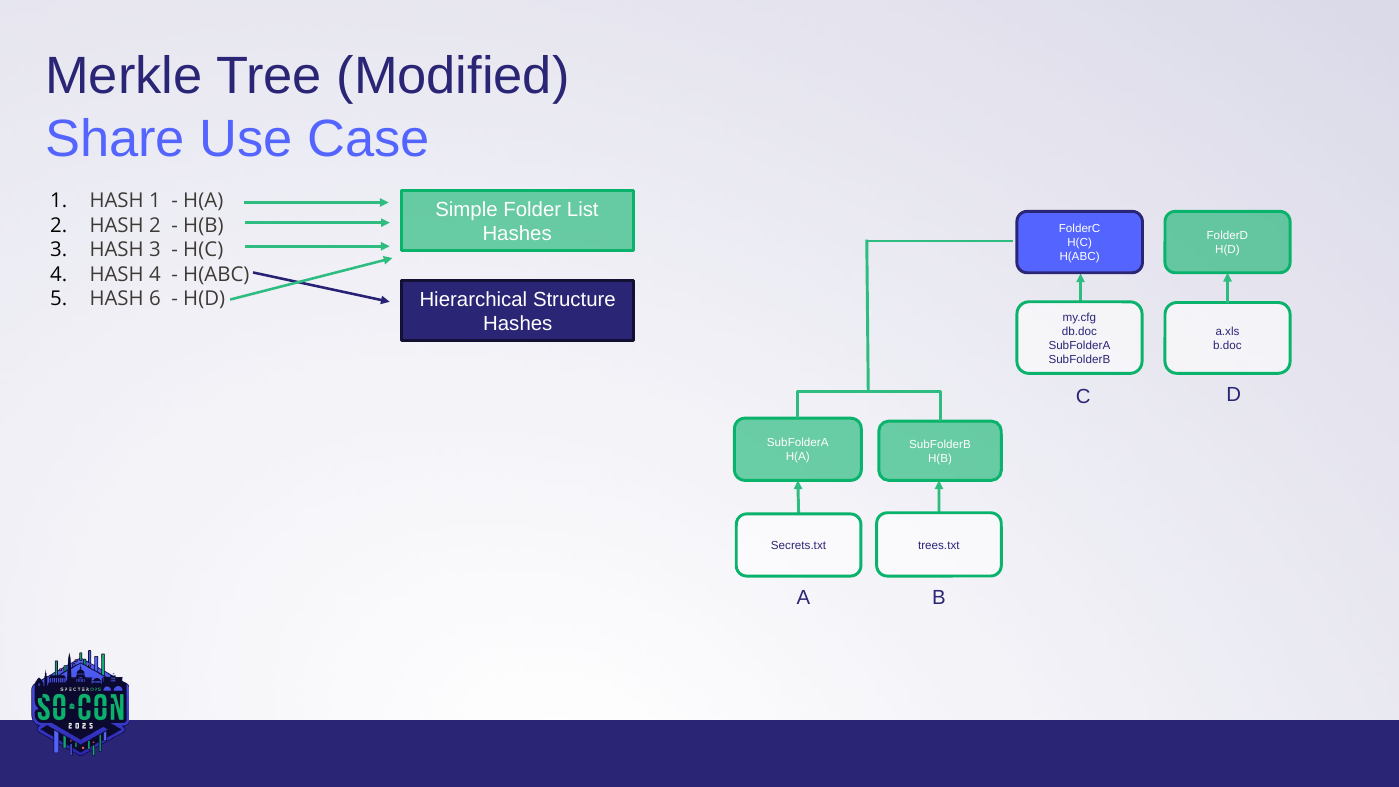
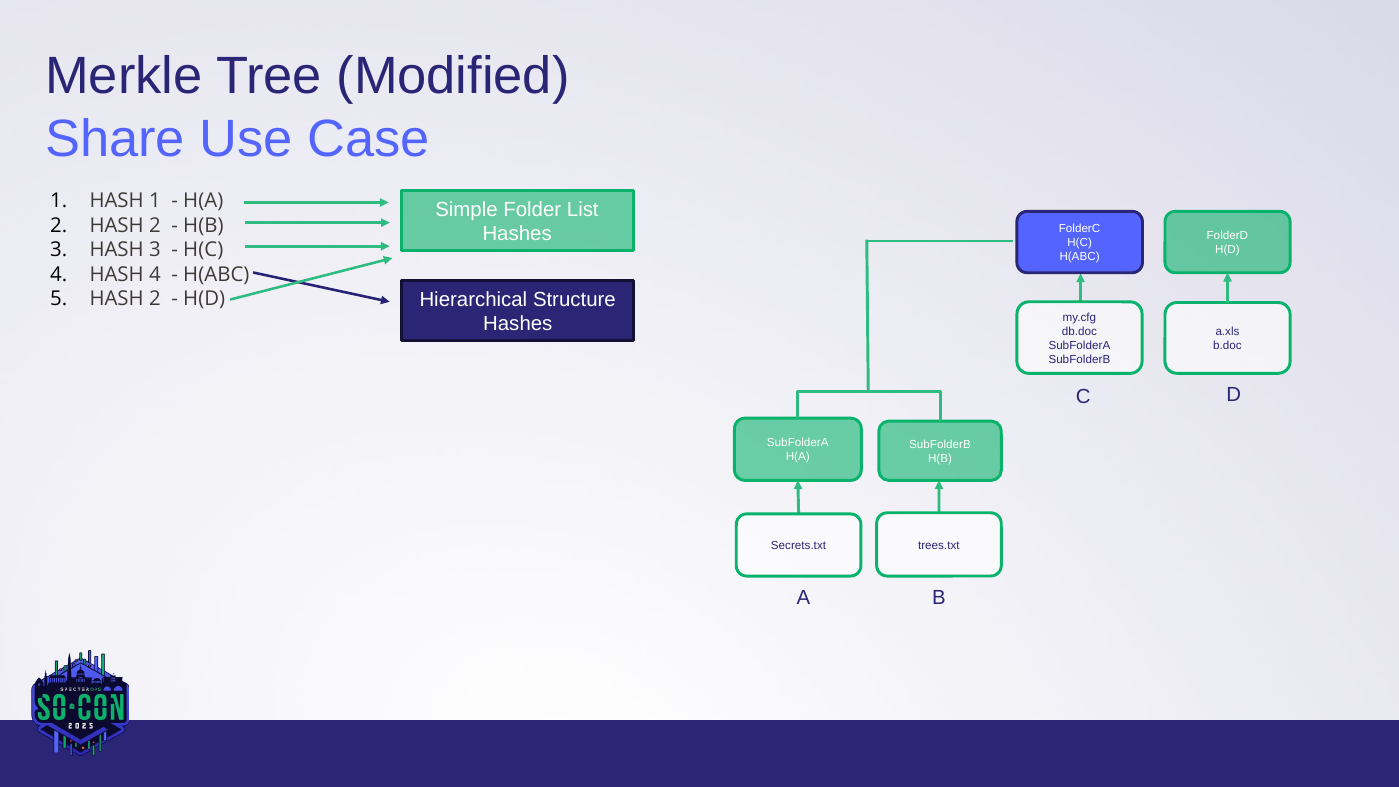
5 HASH 6: 6 -> 2
